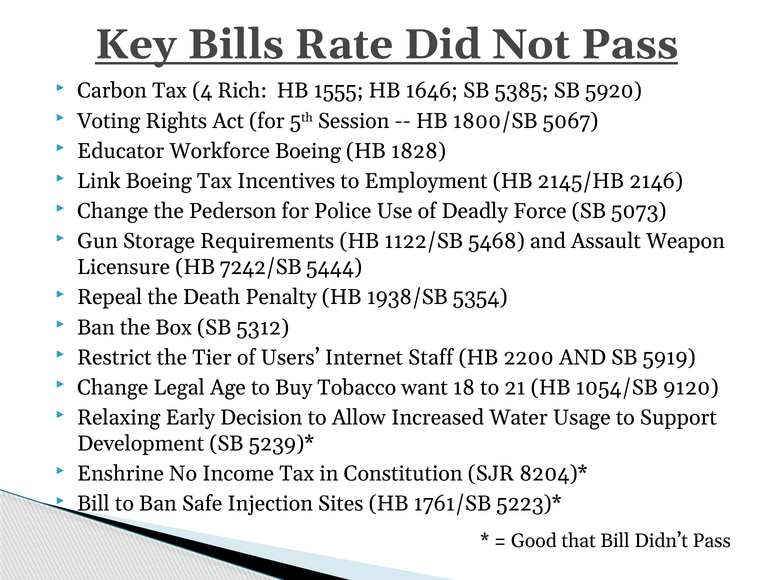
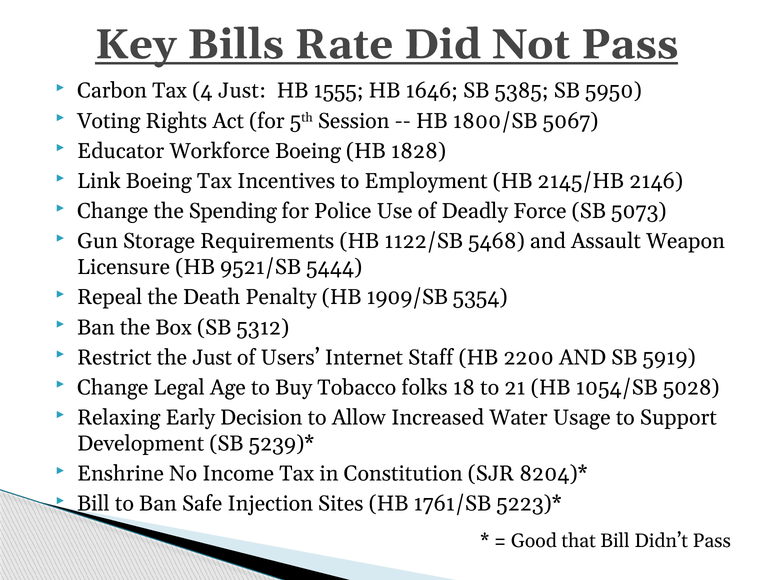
4 Rich: Rich -> Just
5920: 5920 -> 5950
Pederson: Pederson -> Spending
7242/SB: 7242/SB -> 9521/SB
1938/SB: 1938/SB -> 1909/SB
the Tier: Tier -> Just
want: want -> folks
9120: 9120 -> 5028
